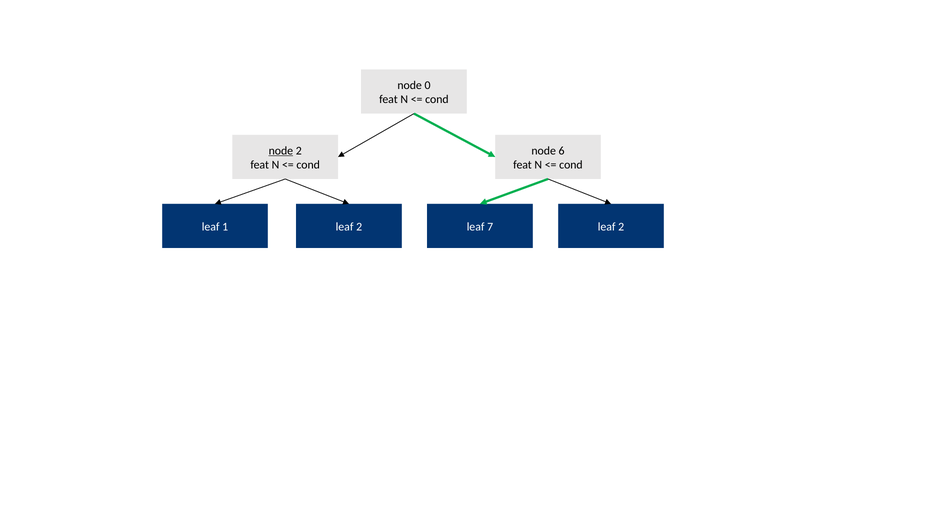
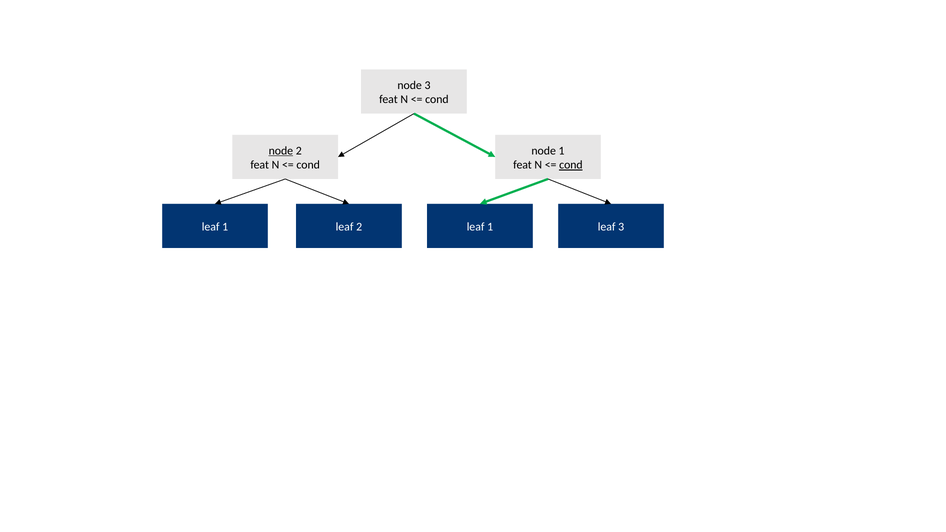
node 0: 0 -> 3
node 6: 6 -> 1
cond at (571, 165) underline: none -> present
7 at (490, 227): 7 -> 1
1 leaf 2: 2 -> 3
